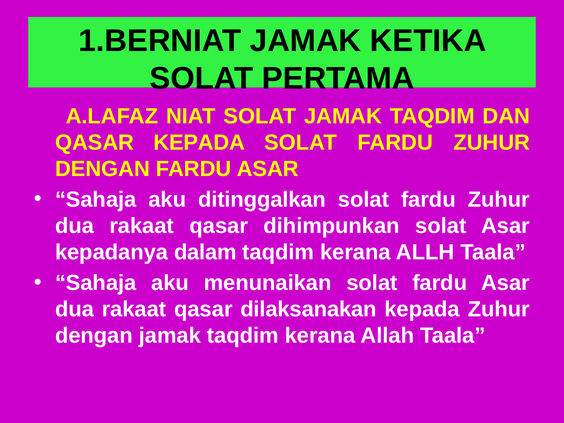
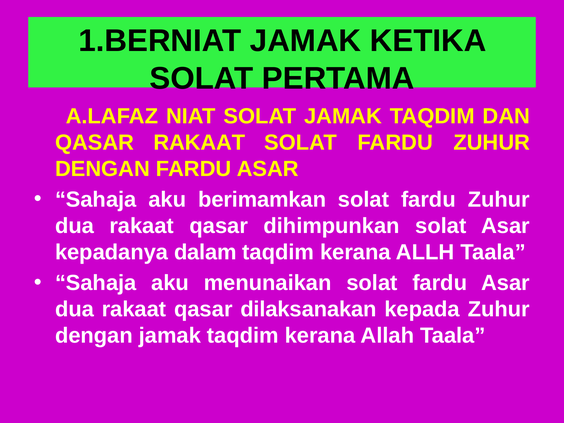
QASAR KEPADA: KEPADA -> RAKAAT
ditinggalkan: ditinggalkan -> berimamkan
